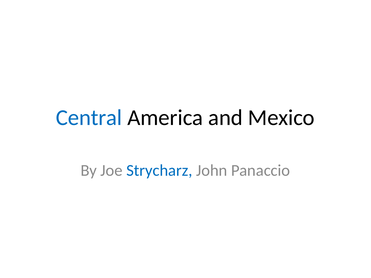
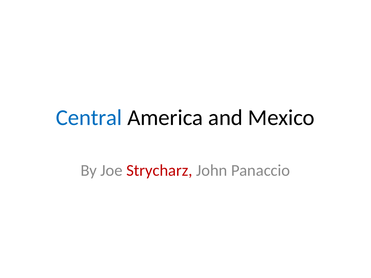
Strycharz colour: blue -> red
